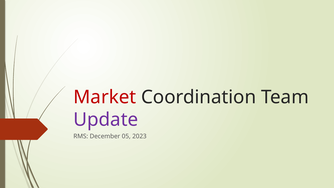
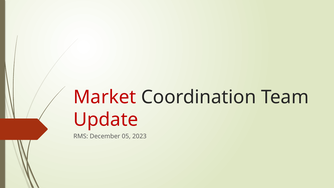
Update colour: purple -> red
